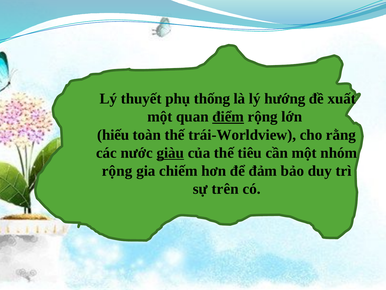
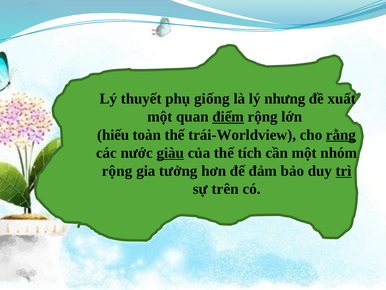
thống: thống -> giống
hướng: hướng -> nhưng
rằng underline: none -> present
tiêu: tiêu -> tích
chiếm: chiếm -> tưởng
trì underline: none -> present
